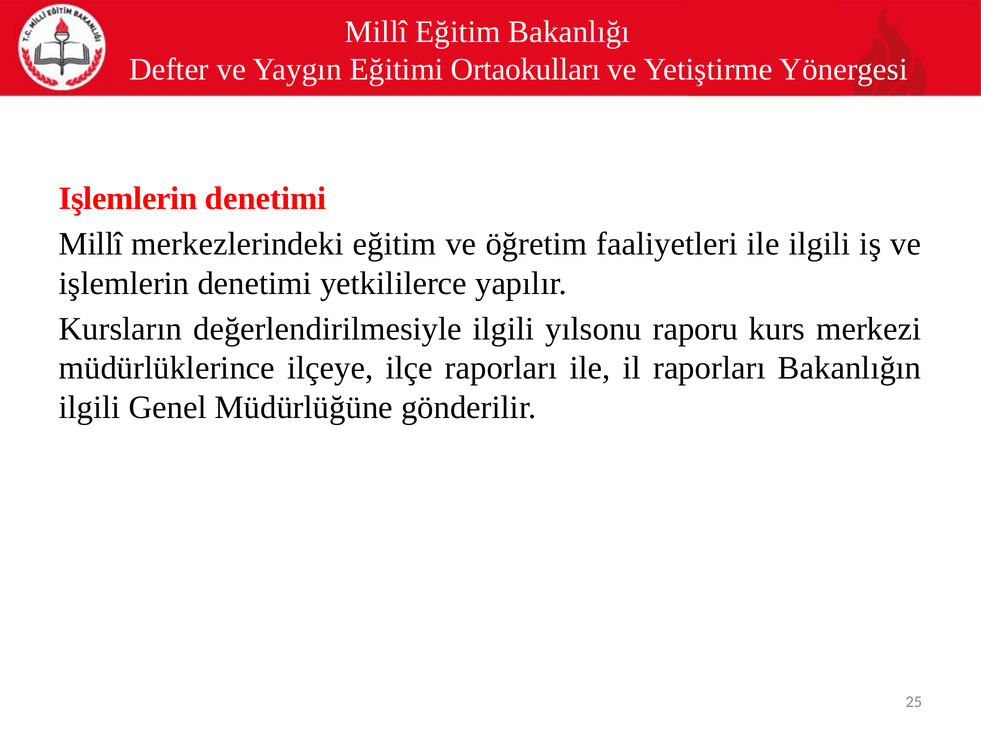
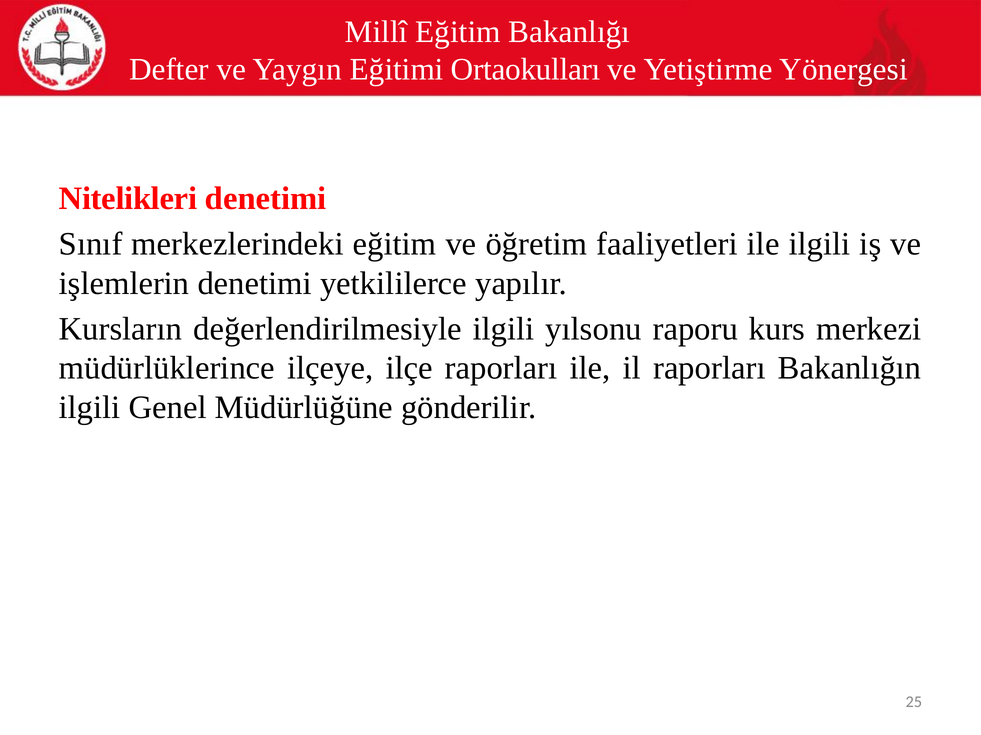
Işlemlerin at (128, 198): Işlemlerin -> Nitelikleri
Millî at (91, 244): Millî -> Sınıf
